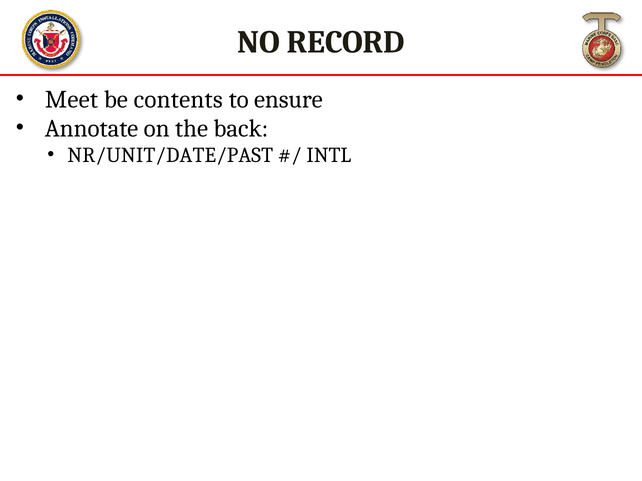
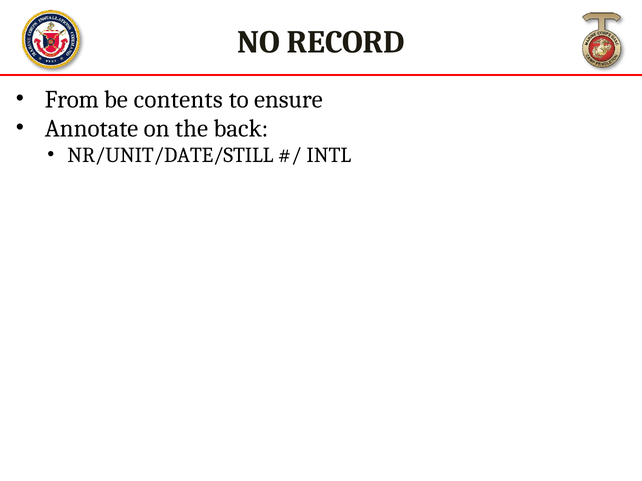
Meet: Meet -> From
NR/UNIT/DATE/PAST: NR/UNIT/DATE/PAST -> NR/UNIT/DATE/STILL
